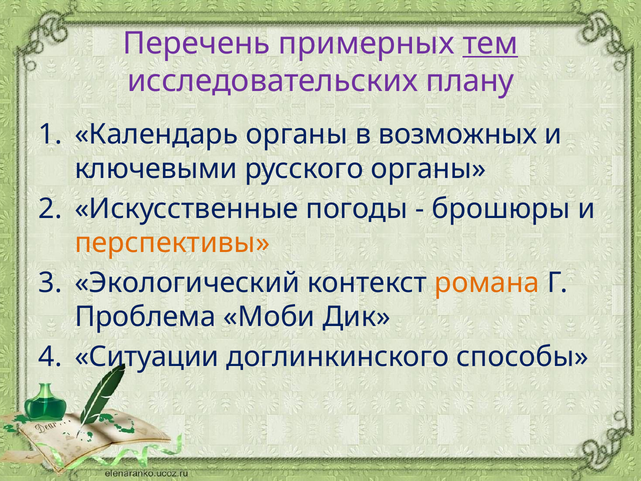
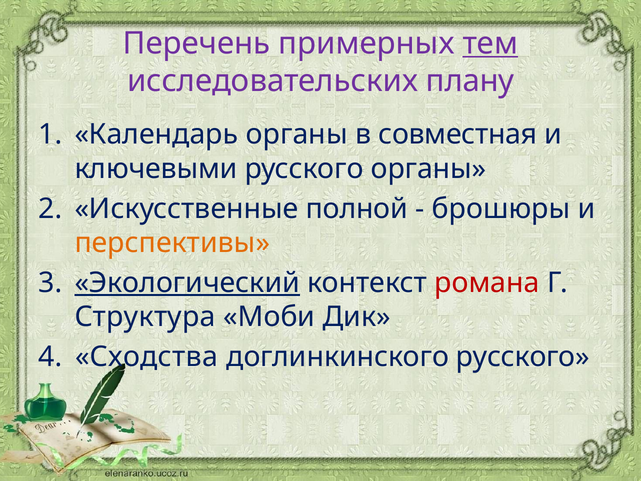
возможных: возможных -> совместная
погоды: погоды -> полной
Экологический underline: none -> present
романа colour: orange -> red
Проблема: Проблема -> Структура
Ситуации: Ситуации -> Сходства
доглинкинского способы: способы -> русского
